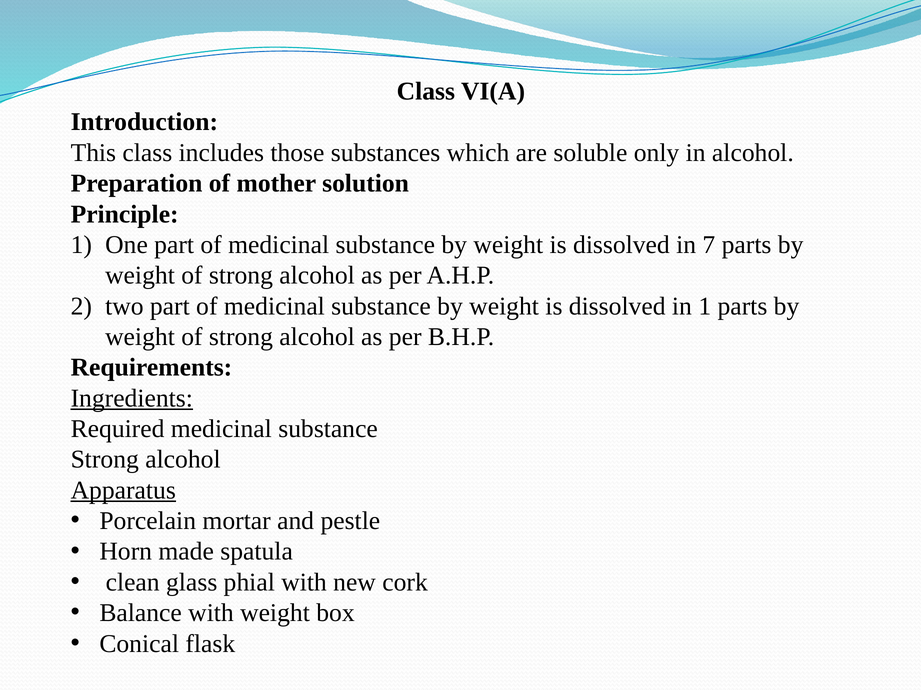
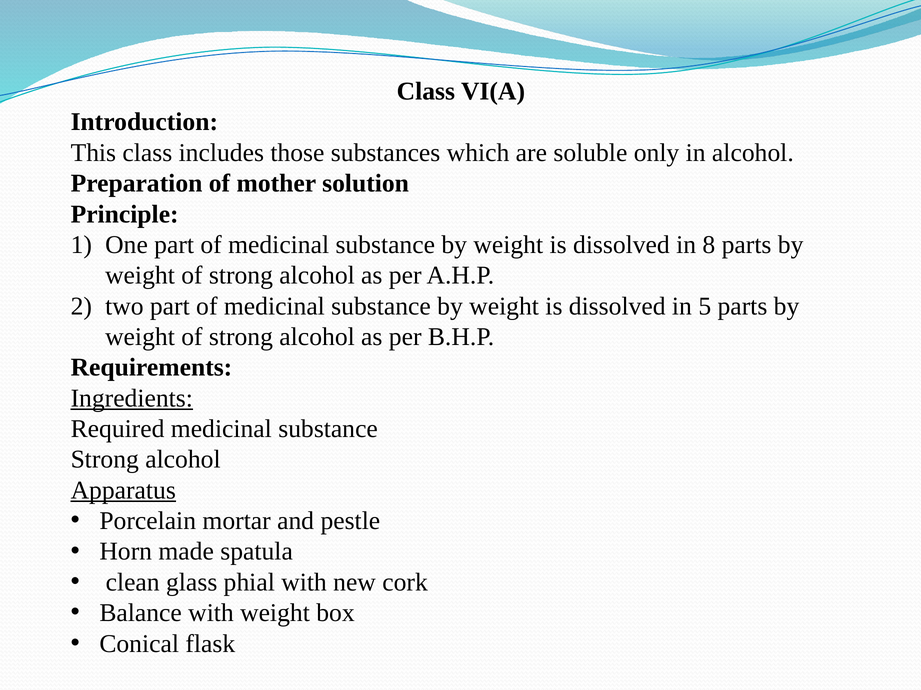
7: 7 -> 8
in 1: 1 -> 5
